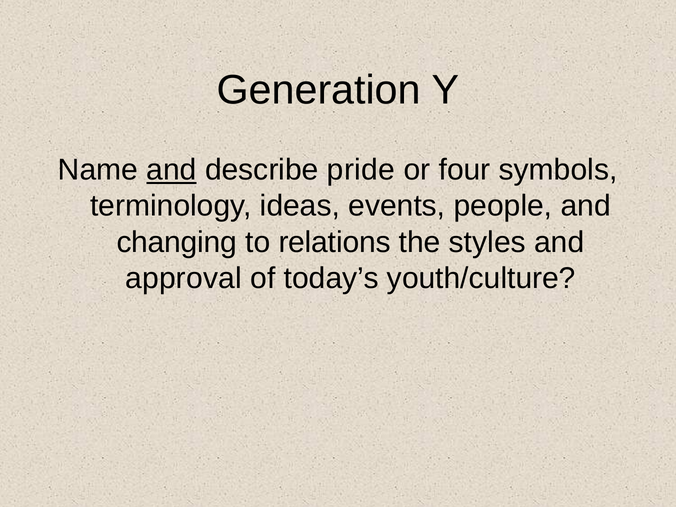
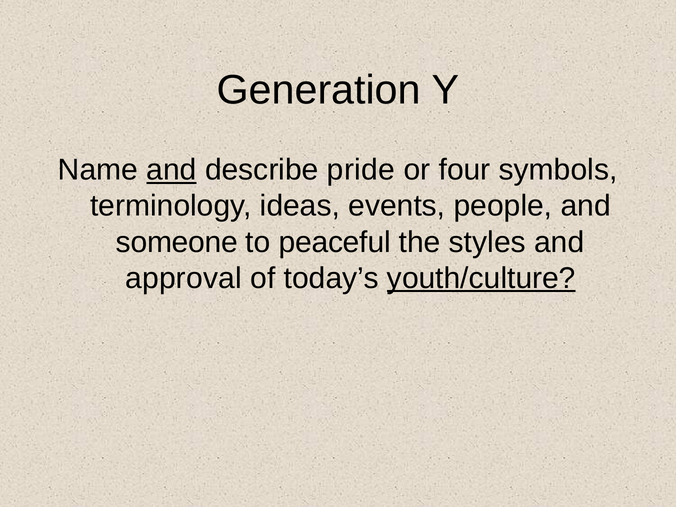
changing: changing -> someone
relations: relations -> peaceful
youth/culture underline: none -> present
